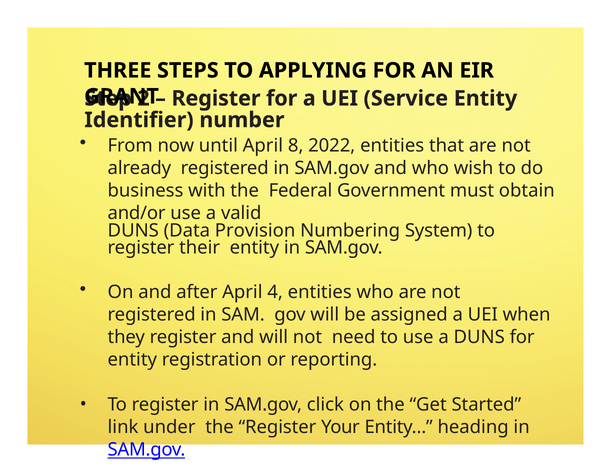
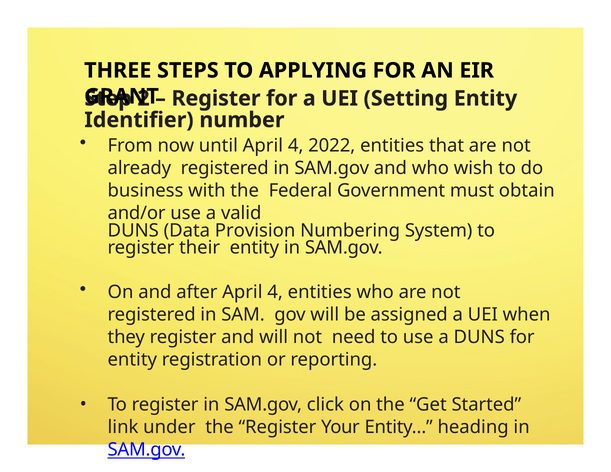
Service: Service -> Setting
until April 8: 8 -> 4
